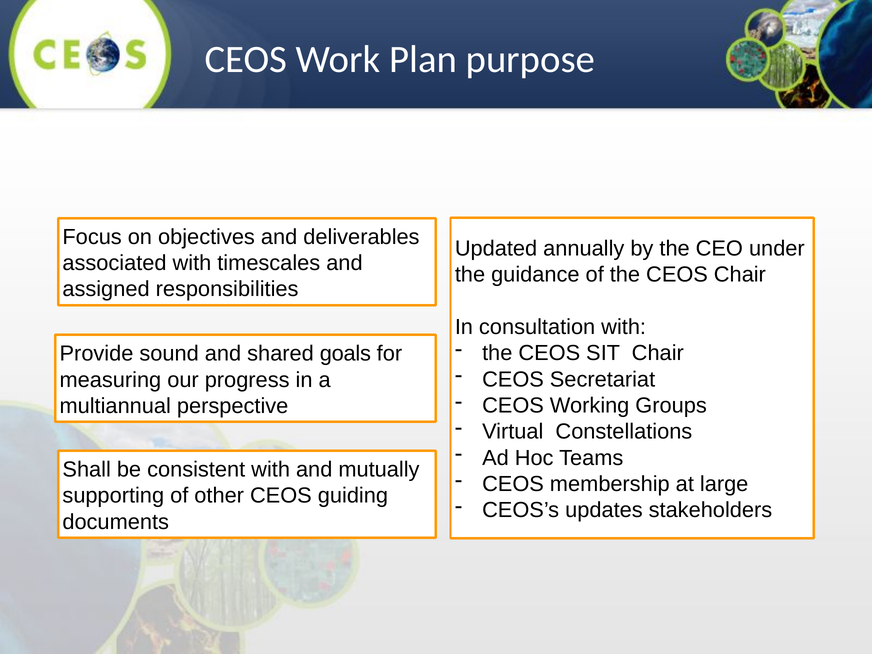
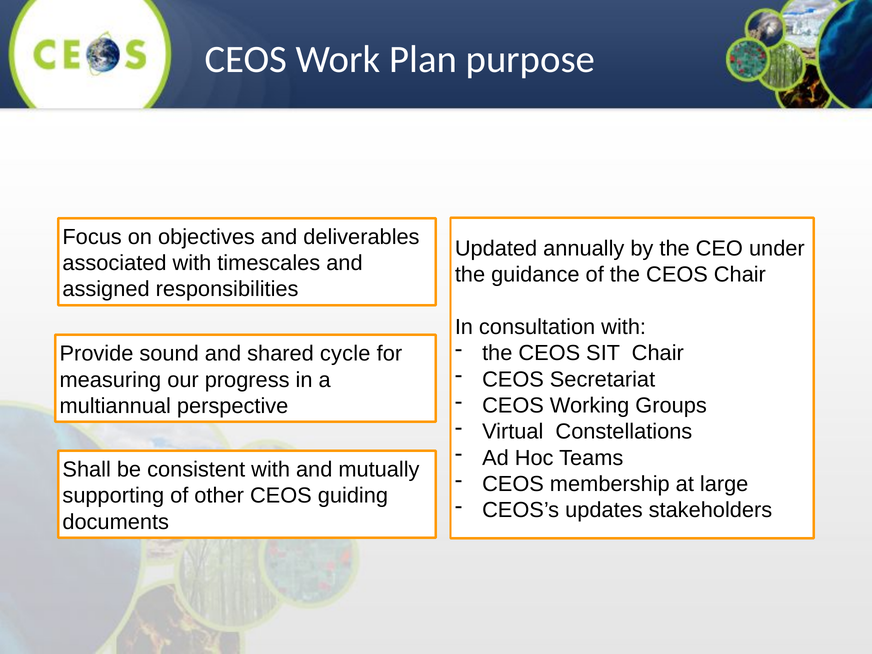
goals: goals -> cycle
